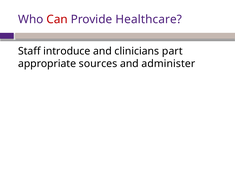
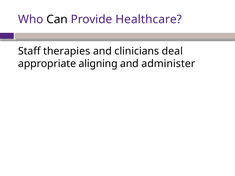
Can colour: red -> black
introduce: introduce -> therapies
part: part -> deal
sources: sources -> aligning
